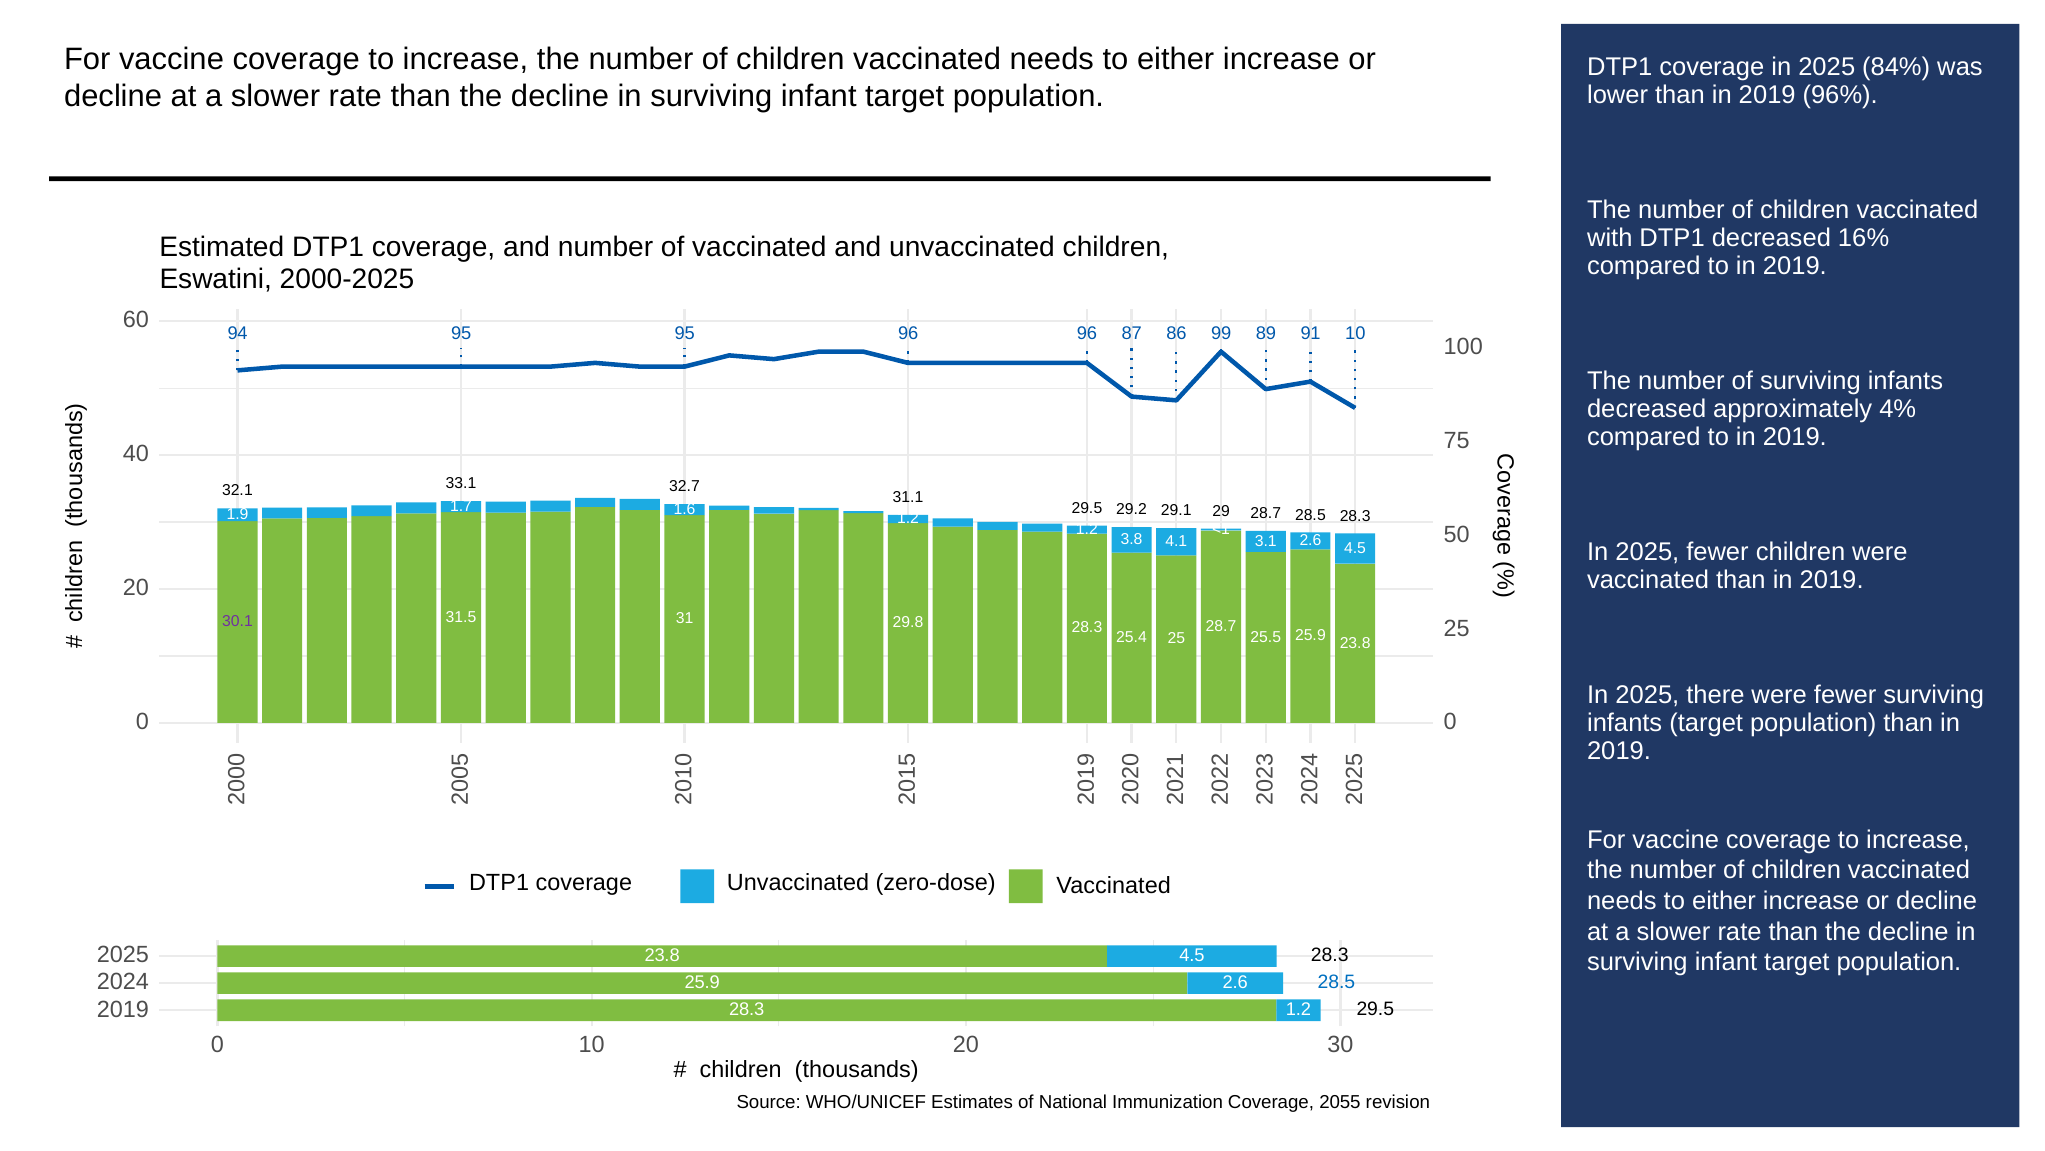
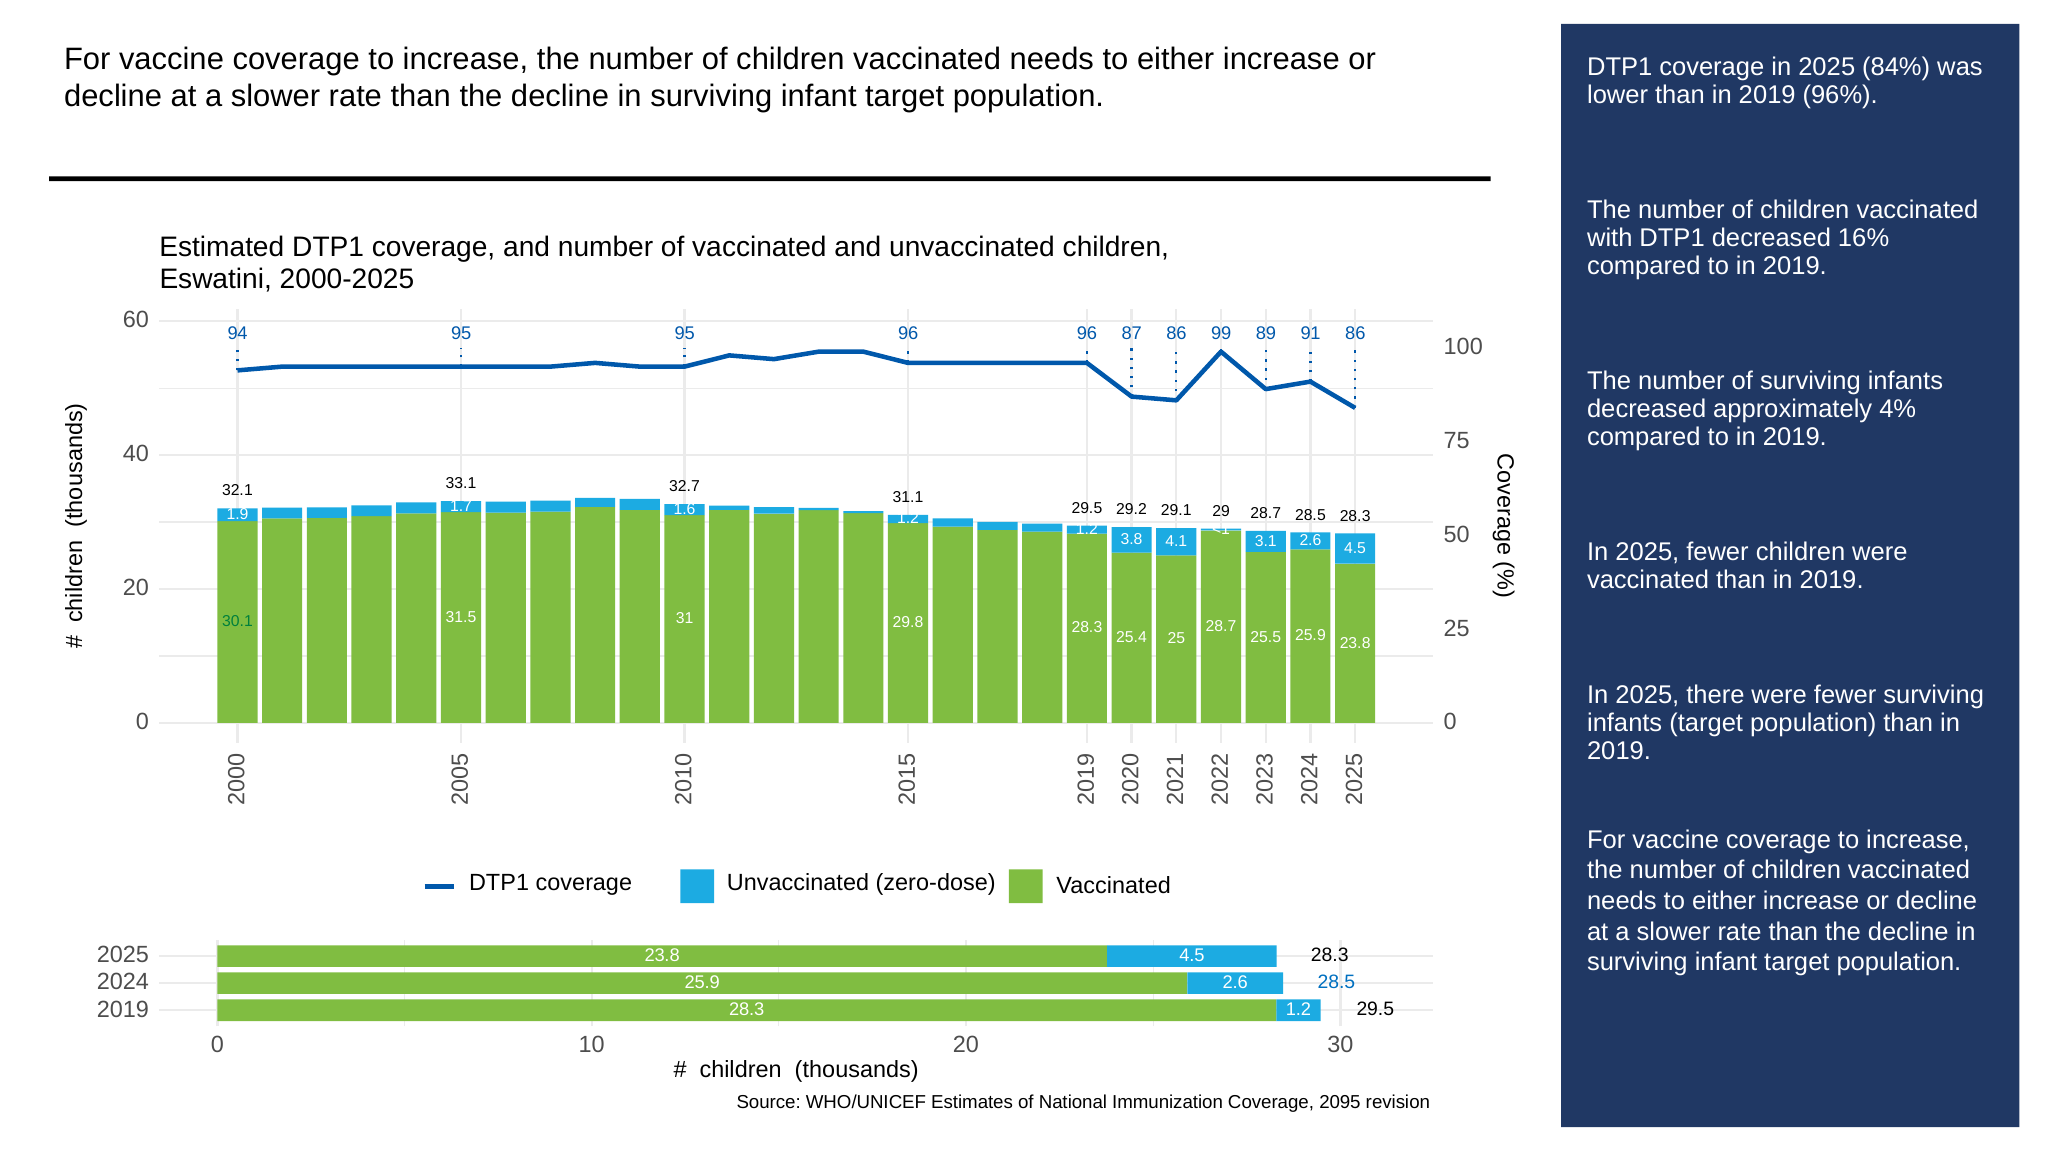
91 10: 10 -> 86
30.1 colour: purple -> green
2055: 2055 -> 2095
